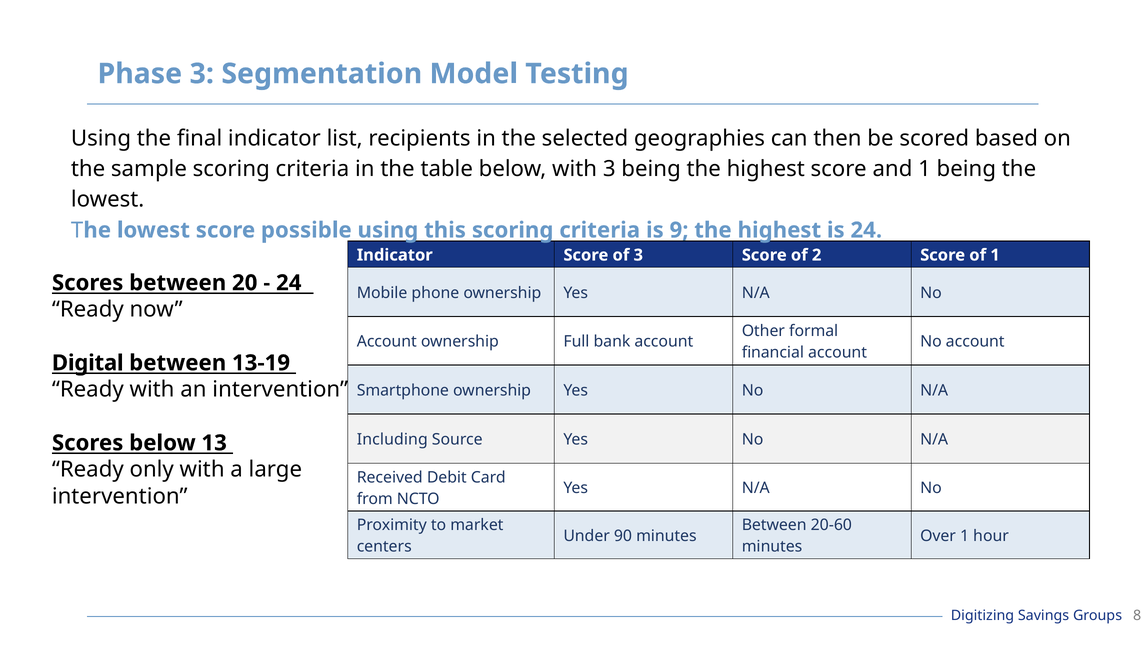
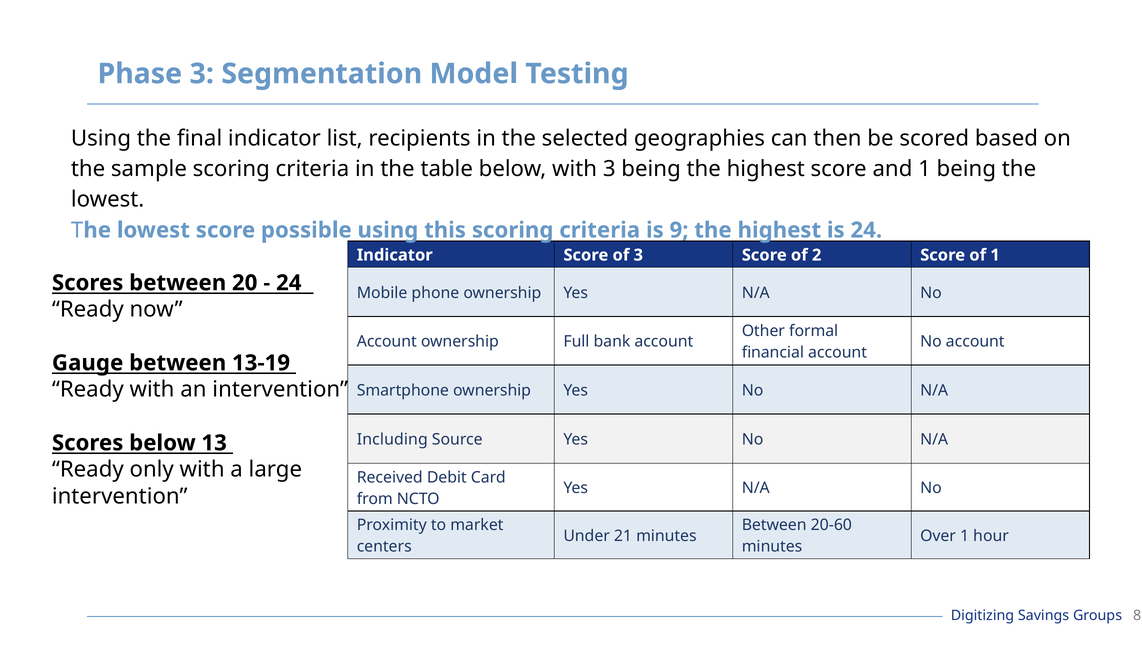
Digital: Digital -> Gauge
90: 90 -> 21
